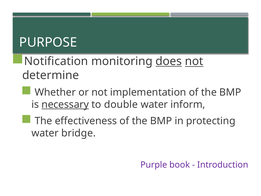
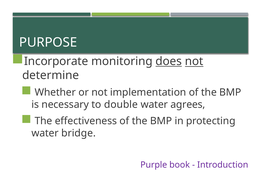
Notification: Notification -> Incorporate
necessary underline: present -> none
inform: inform -> agrees
